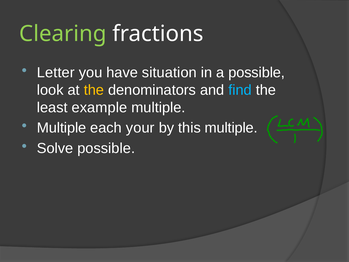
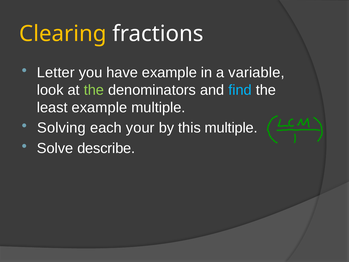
Clearing colour: light green -> yellow
have situation: situation -> example
a possible: possible -> variable
the at (94, 90) colour: yellow -> light green
Multiple at (62, 128): Multiple -> Solving
Solve possible: possible -> describe
